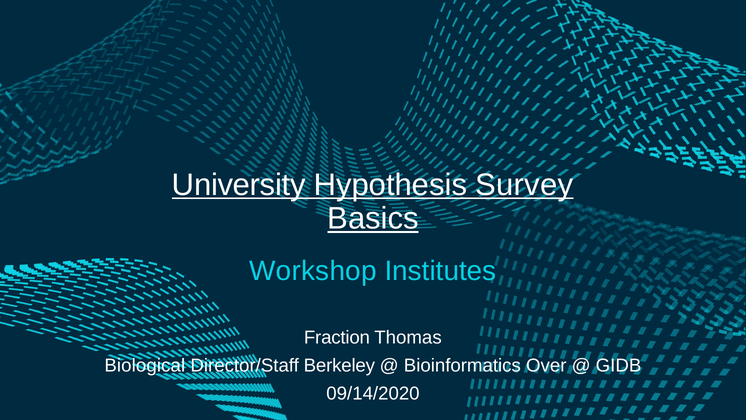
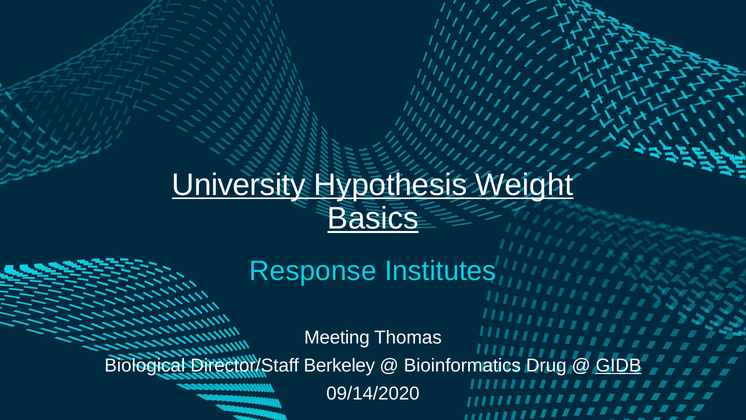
Survey: Survey -> Weight
Workshop: Workshop -> Response
Fraction: Fraction -> Meeting
Over: Over -> Drug
GIDB underline: none -> present
